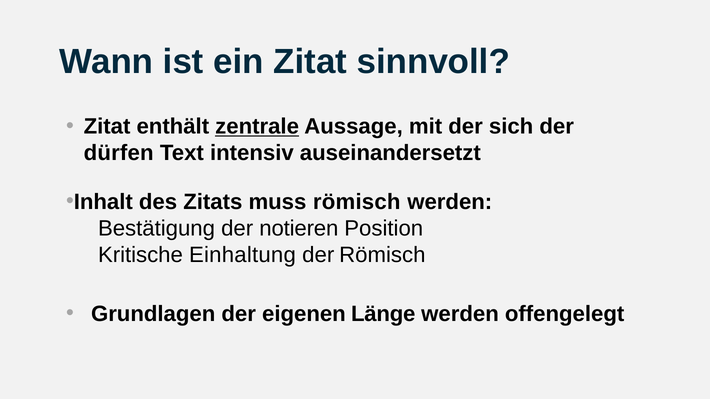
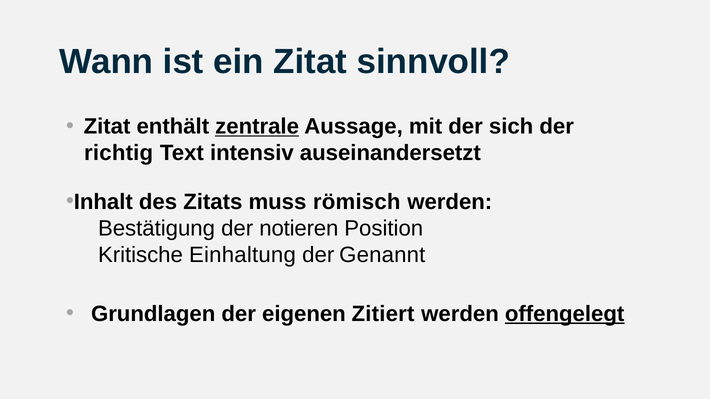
dürfen: dürfen -> richtig
der Römisch: Römisch -> Genannt
Länge: Länge -> Zitiert
offengelegt underline: none -> present
